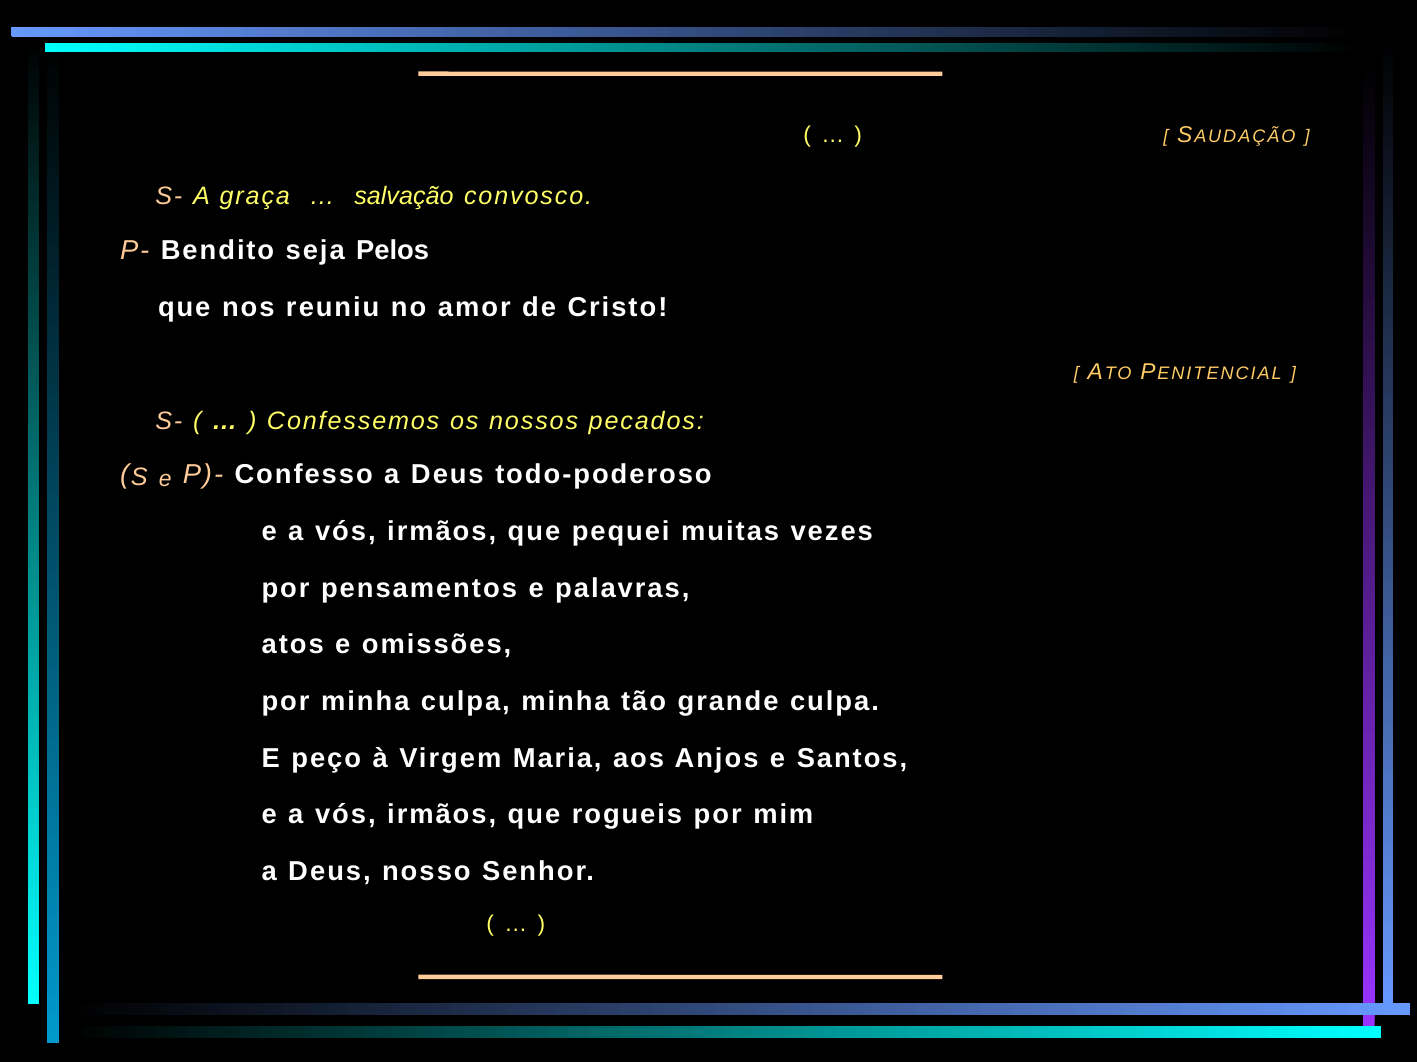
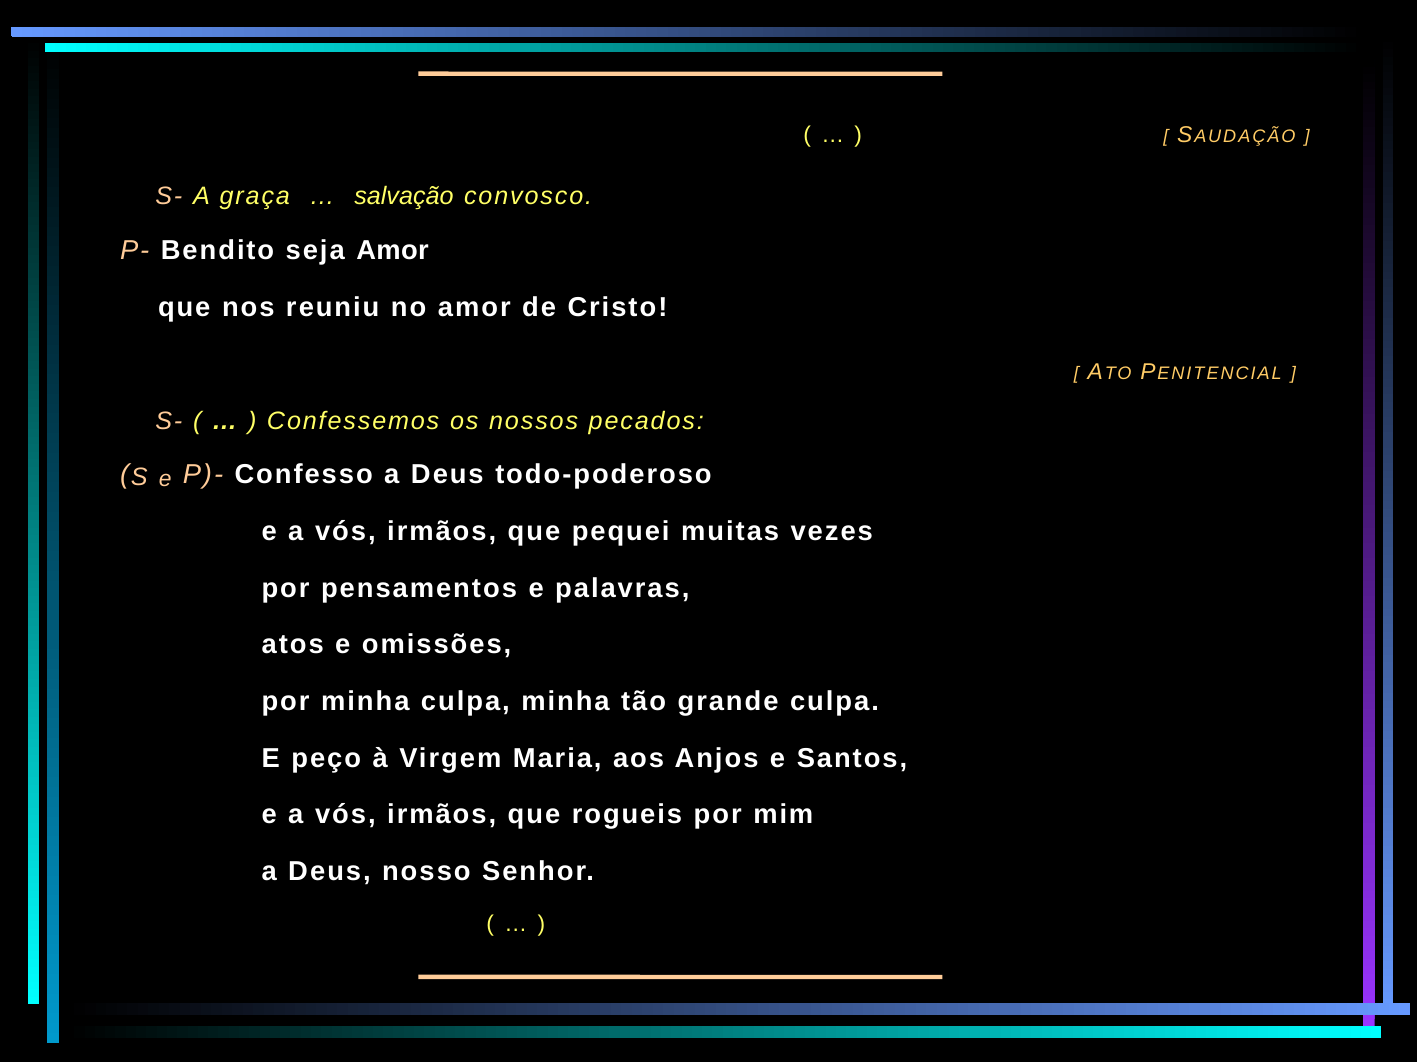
seja Pelos: Pelos -> Amor
